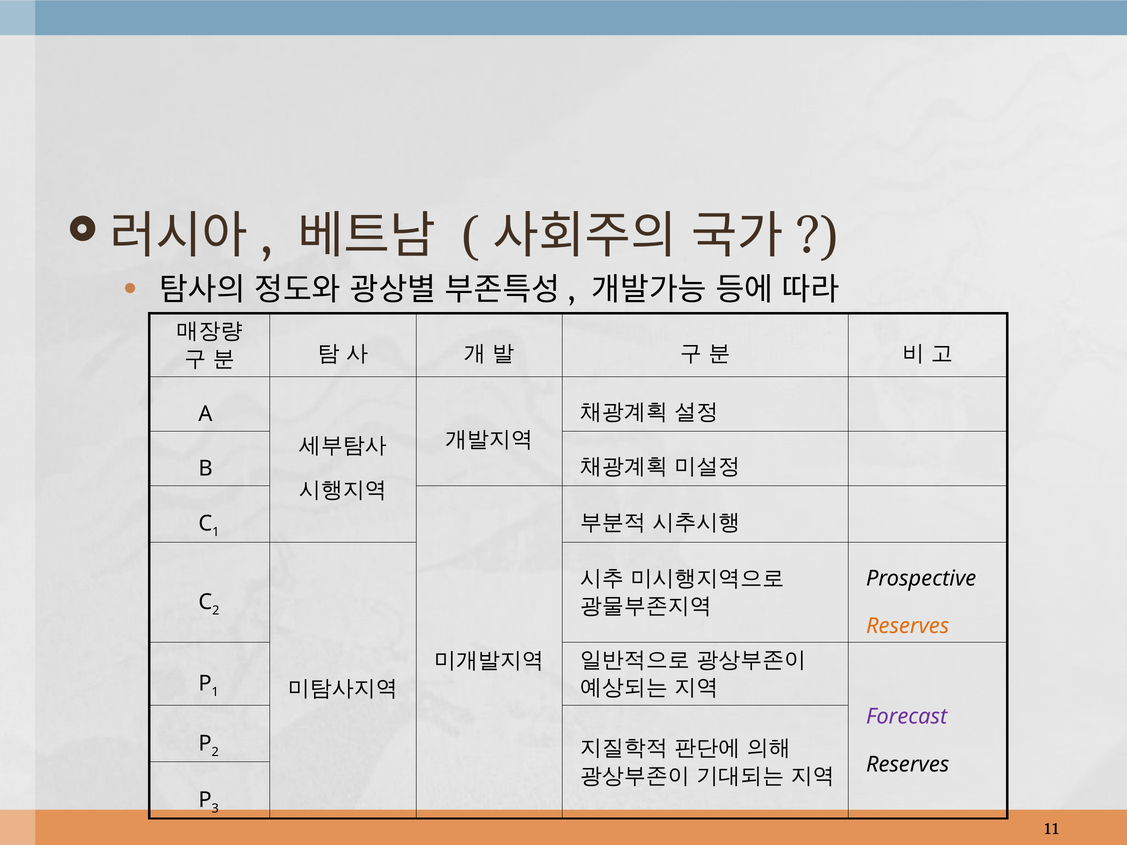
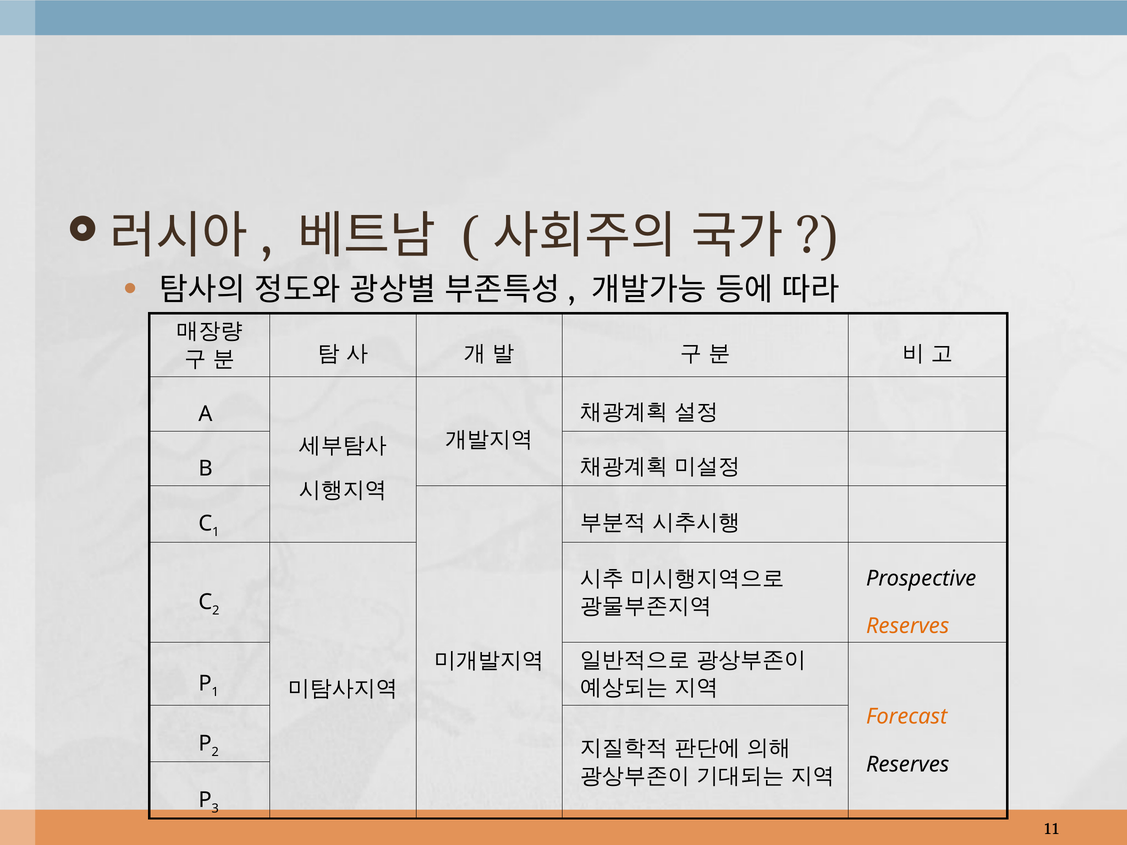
Forecast colour: purple -> orange
